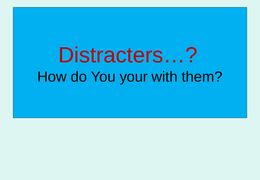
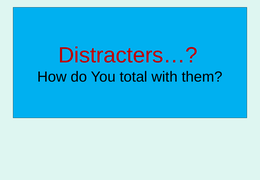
your: your -> total
